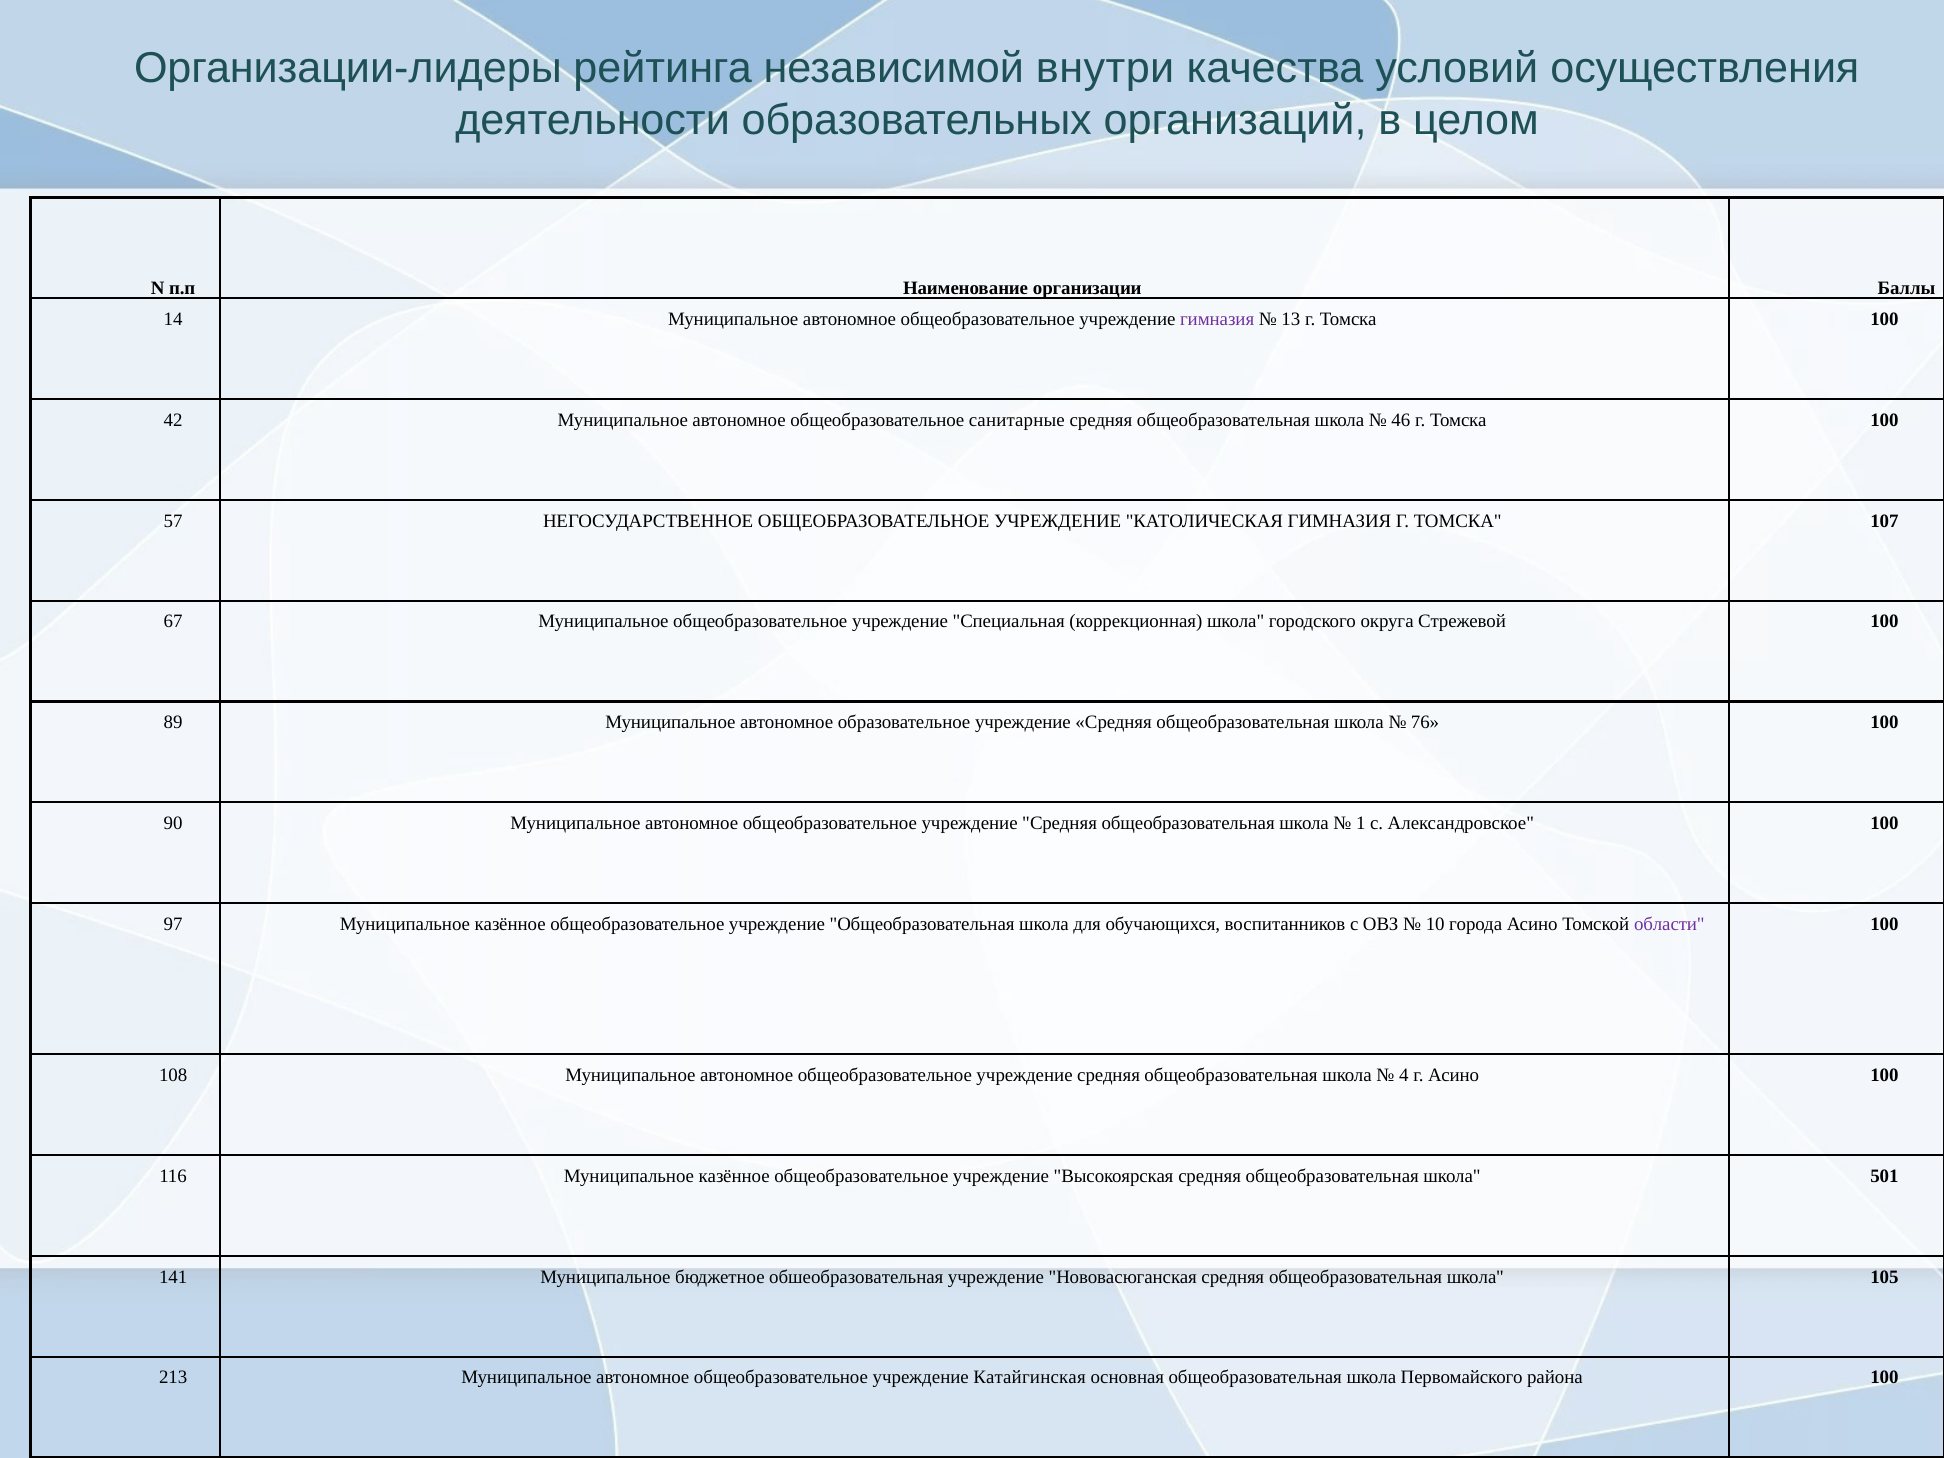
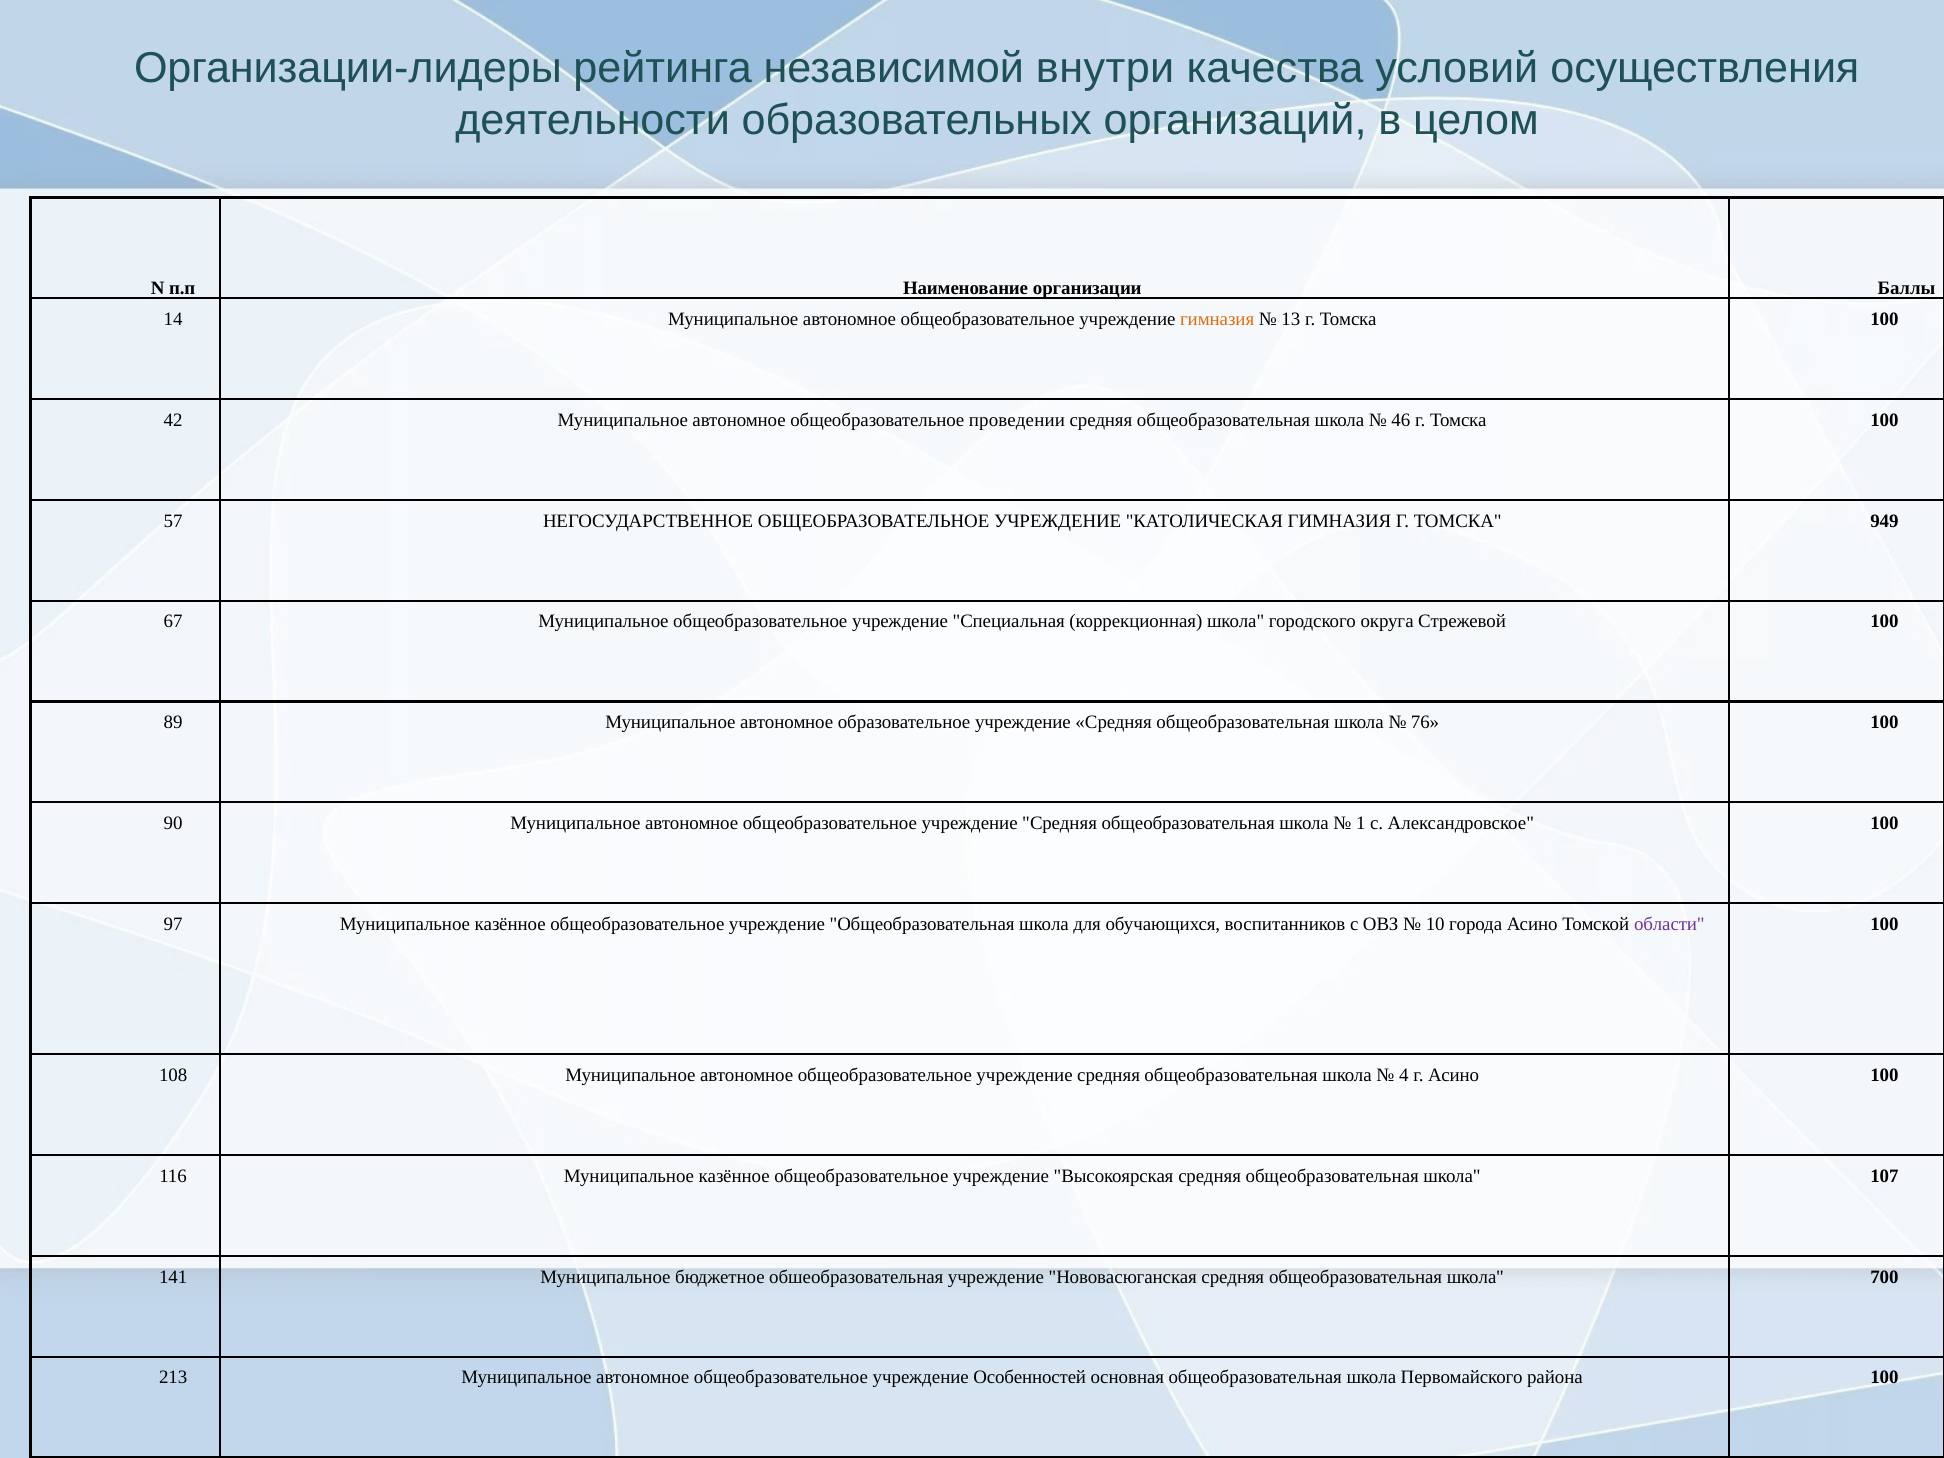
гимназия at (1217, 319) colour: purple -> orange
санитарные: санитарные -> проведении
107: 107 -> 949
501: 501 -> 107
105: 105 -> 700
Катайгинская: Катайгинская -> Особенностей
